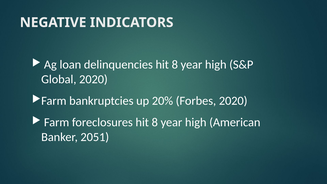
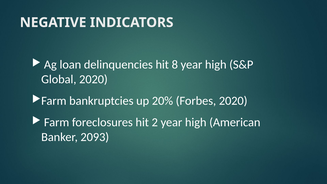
foreclosures hit 8: 8 -> 2
2051: 2051 -> 2093
